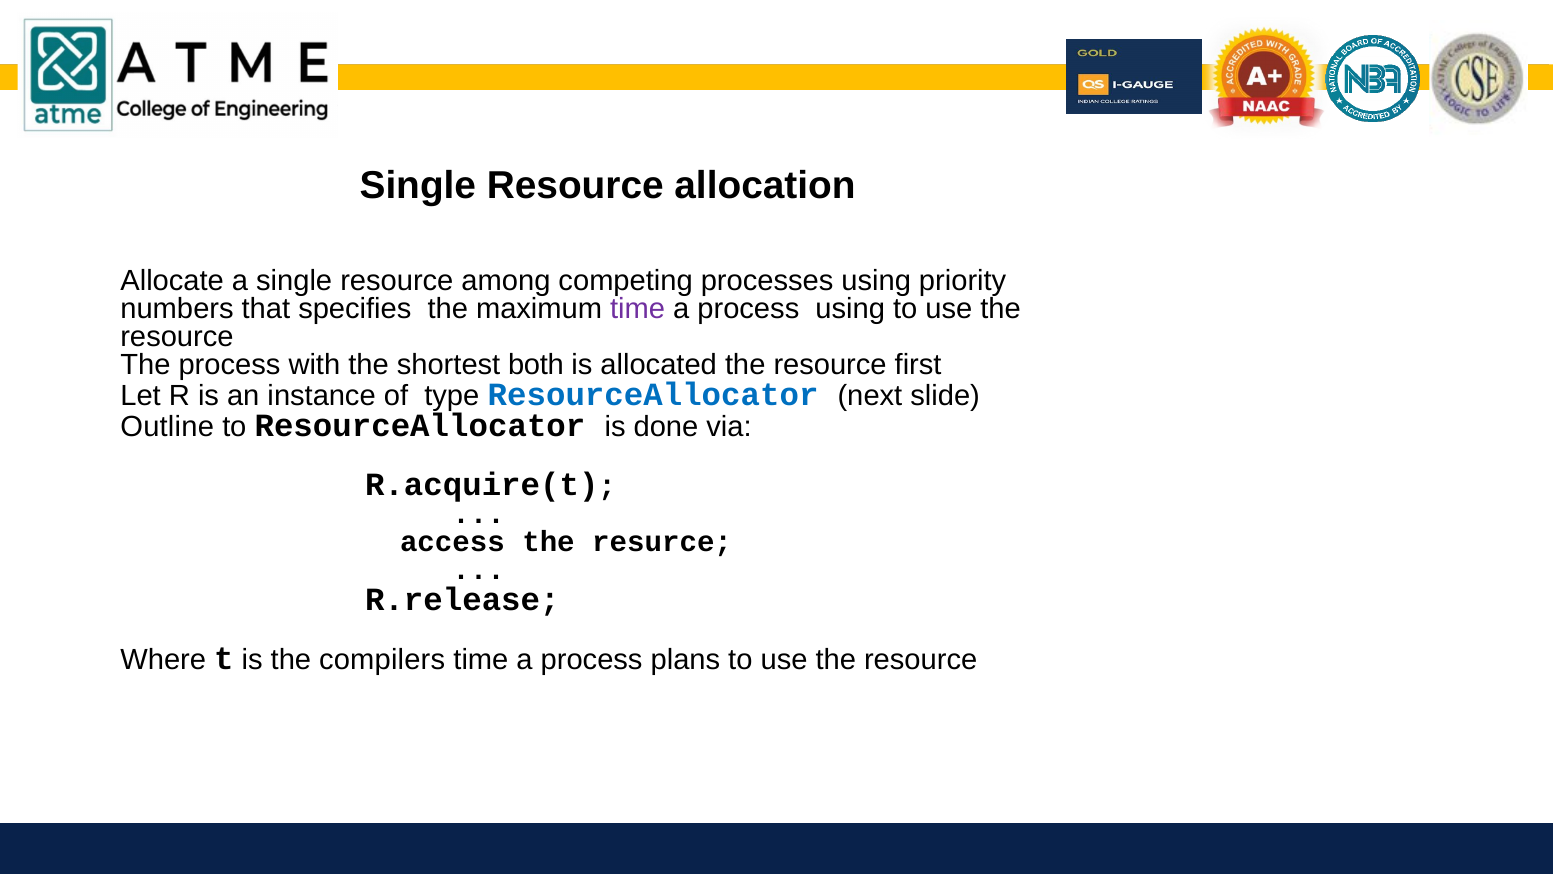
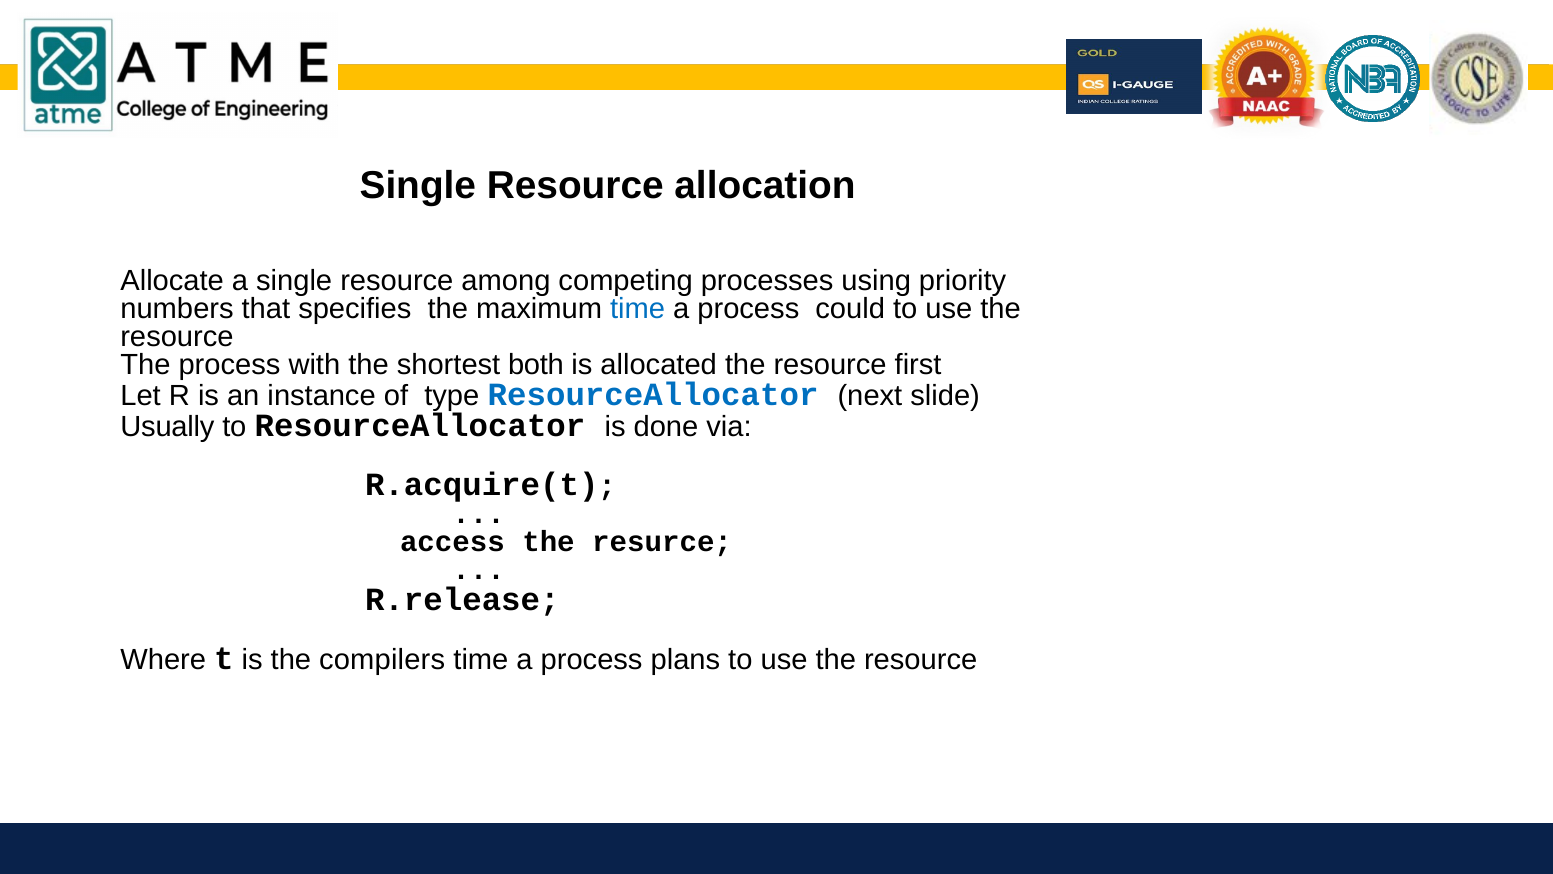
time at (638, 309) colour: purple -> blue
process using: using -> could
Outline: Outline -> Usually
